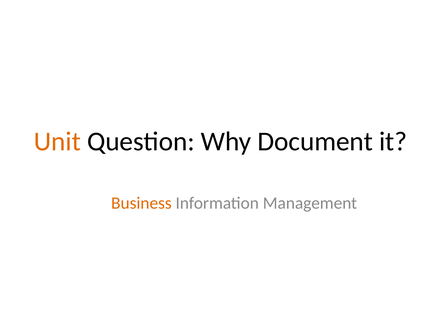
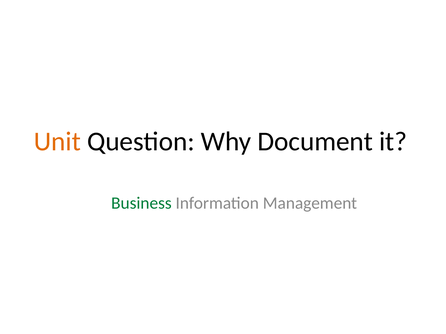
Business colour: orange -> green
